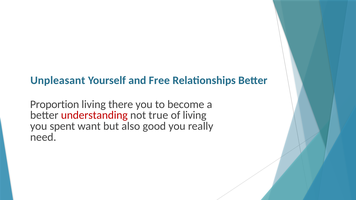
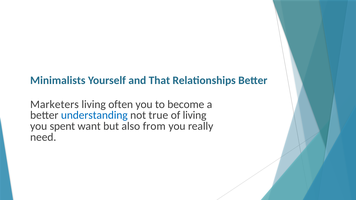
Unpleasant: Unpleasant -> Minimalists
Free: Free -> That
Proportion: Proportion -> Marketers
there: there -> often
understanding colour: red -> blue
good: good -> from
